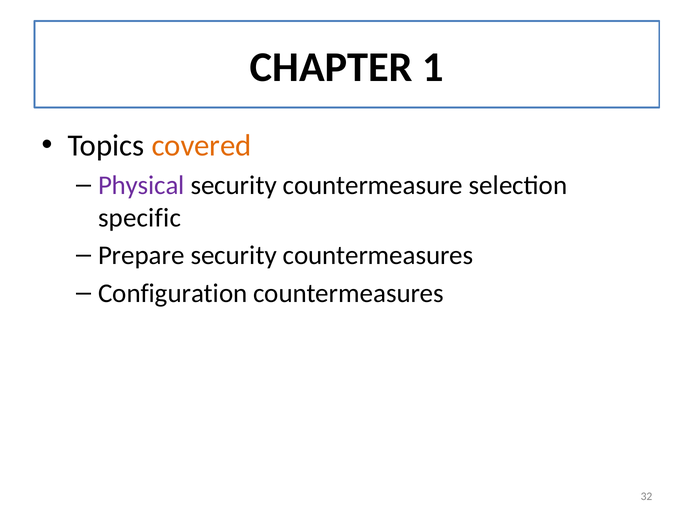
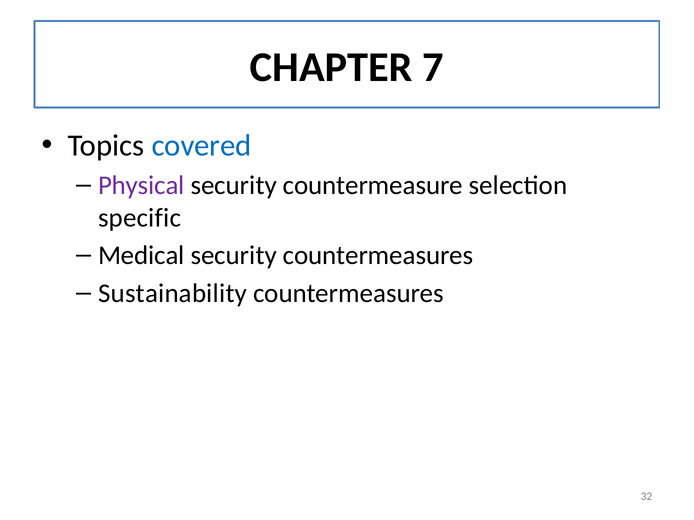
1: 1 -> 7
covered colour: orange -> blue
Prepare: Prepare -> Medical
Configuration: Configuration -> Sustainability
